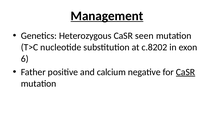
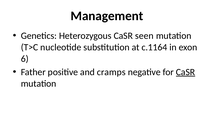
Management underline: present -> none
c.8202: c.8202 -> c.1164
calcium: calcium -> cramps
